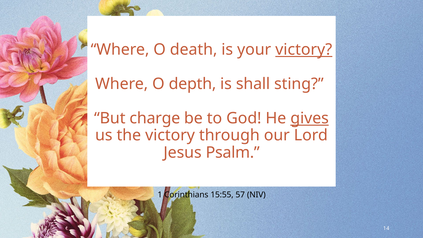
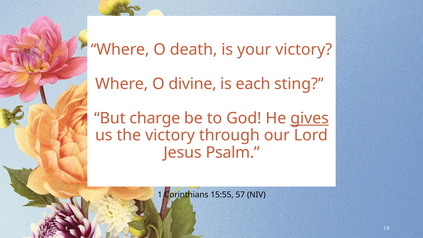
victory at (304, 50) underline: present -> none
depth: depth -> divine
shall: shall -> each
